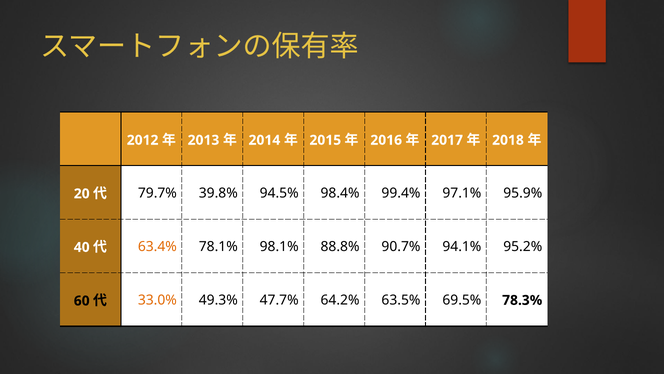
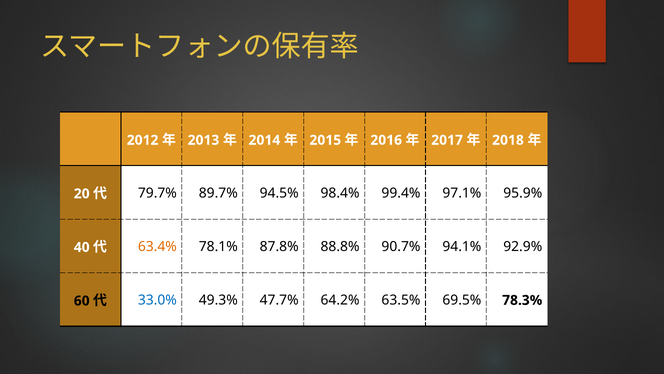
39.8%: 39.8% -> 89.7%
98.1%: 98.1% -> 87.8%
95.2%: 95.2% -> 92.9%
33.0% colour: orange -> blue
